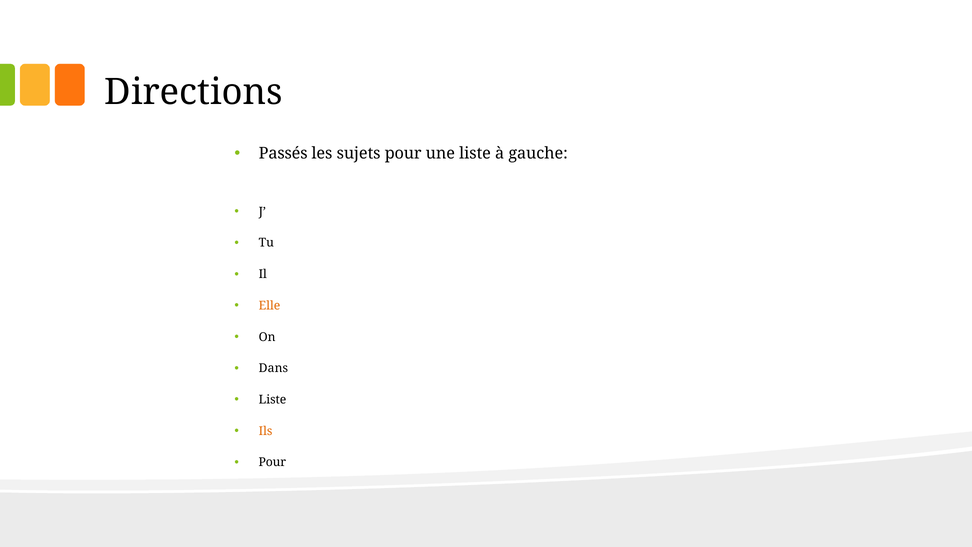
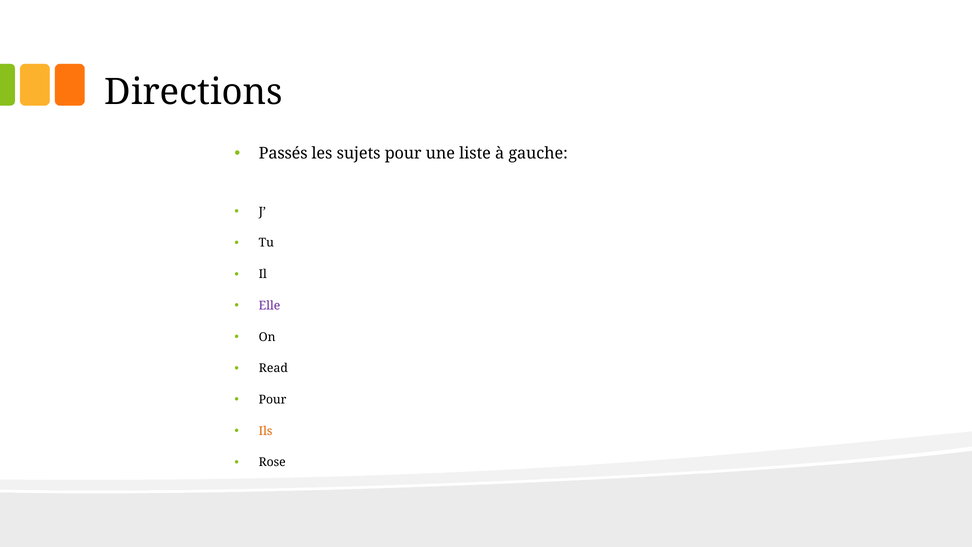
Elle colour: orange -> purple
Dans: Dans -> Read
Liste at (273, 400): Liste -> Pour
Pour at (272, 462): Pour -> Rose
